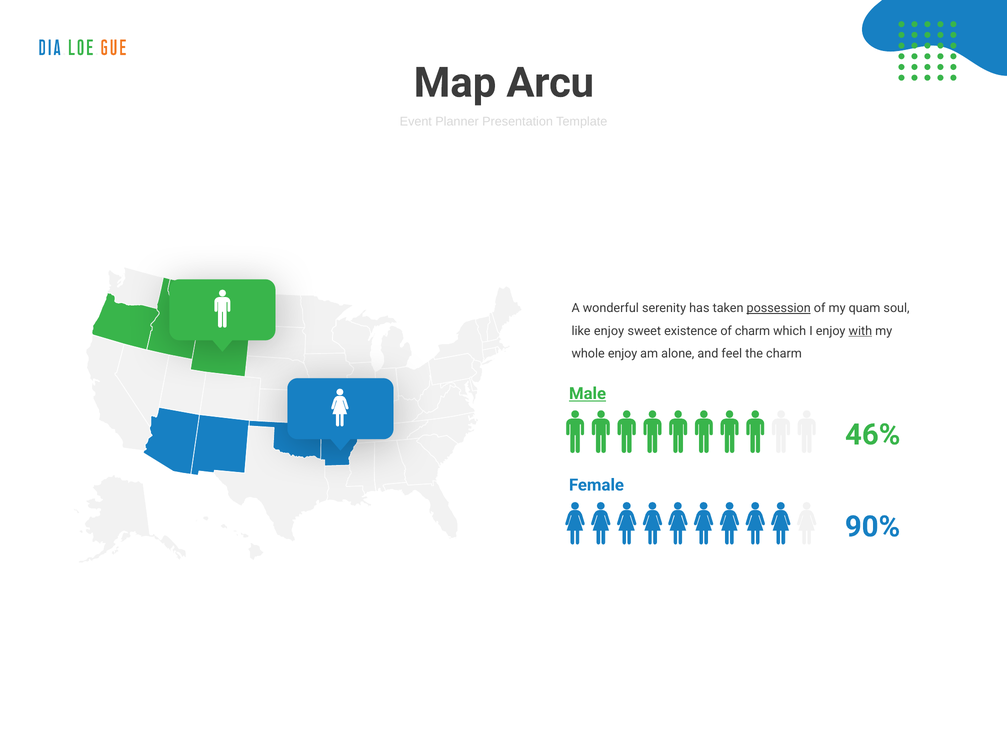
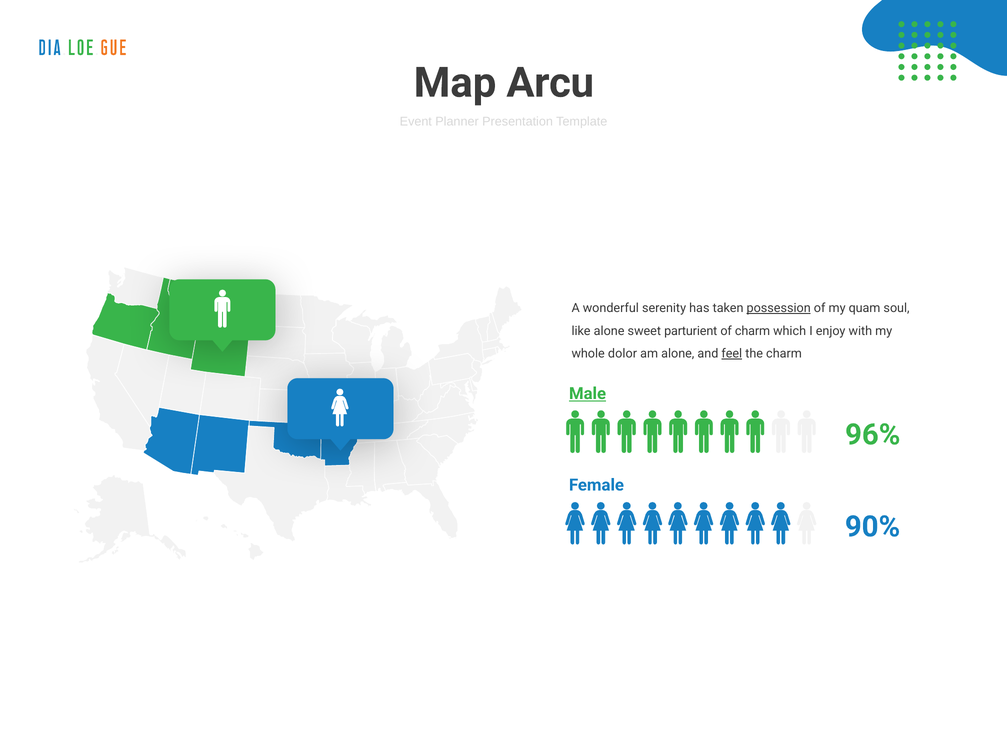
like enjoy: enjoy -> alone
existence: existence -> parturient
with underline: present -> none
whole enjoy: enjoy -> dolor
feel underline: none -> present
46%: 46% -> 96%
